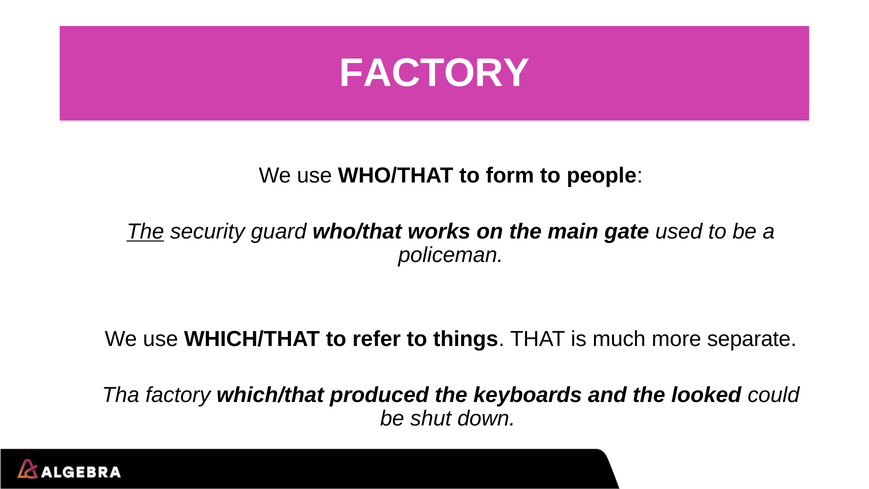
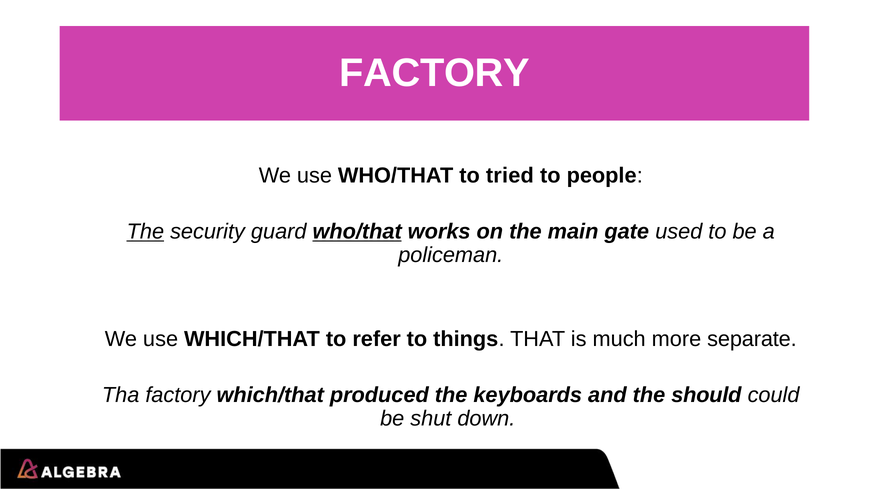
form: form -> tried
who/that at (357, 232) underline: none -> present
looked: looked -> should
